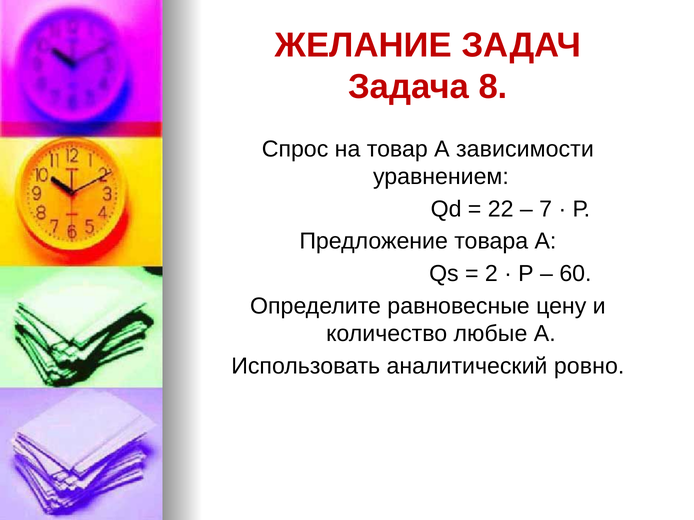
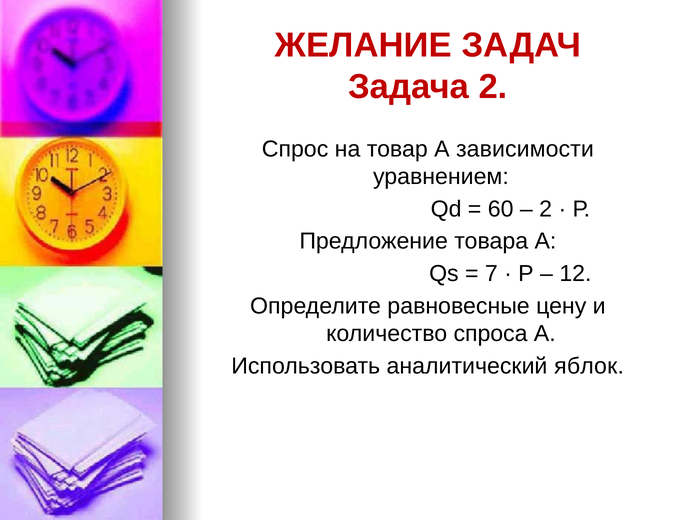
Задача 8: 8 -> 2
22: 22 -> 60
7 at (546, 209): 7 -> 2
2: 2 -> 7
60: 60 -> 12
любые: любые -> спроса
ровно: ровно -> яблок
